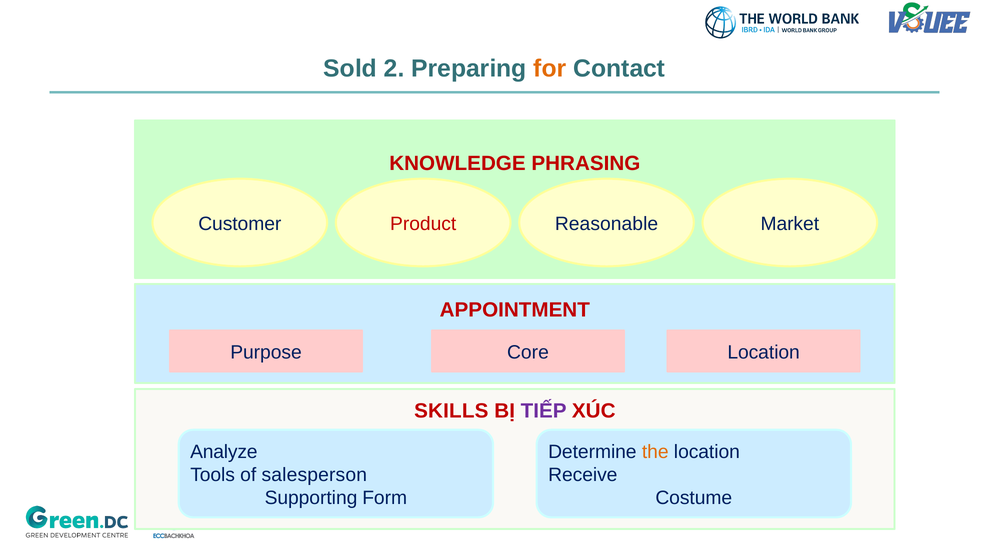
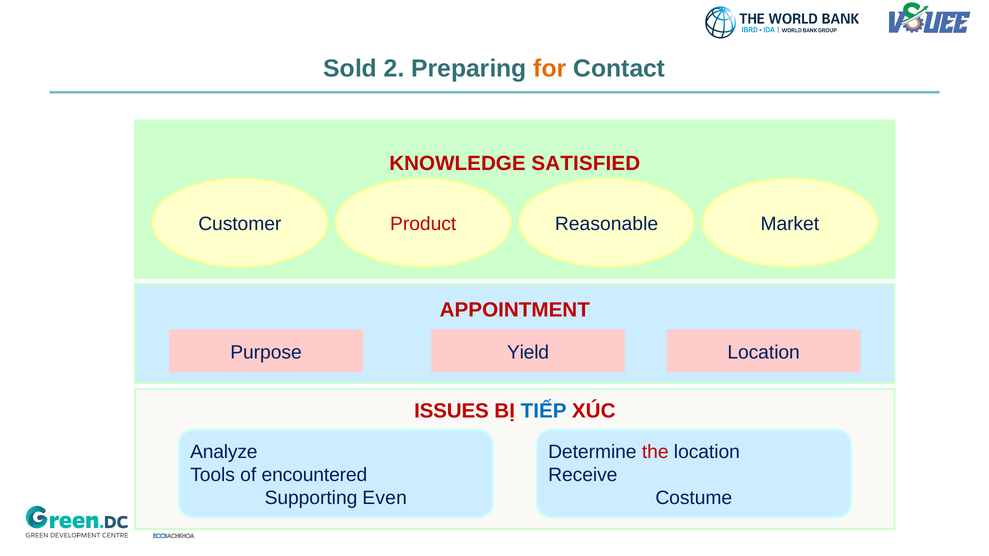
PHRASING: PHRASING -> SATISFIED
Core: Core -> Yield
SKILLS: SKILLS -> ISSUES
TIẾP colour: purple -> blue
the colour: orange -> red
salesperson: salesperson -> encountered
Form: Form -> Even
